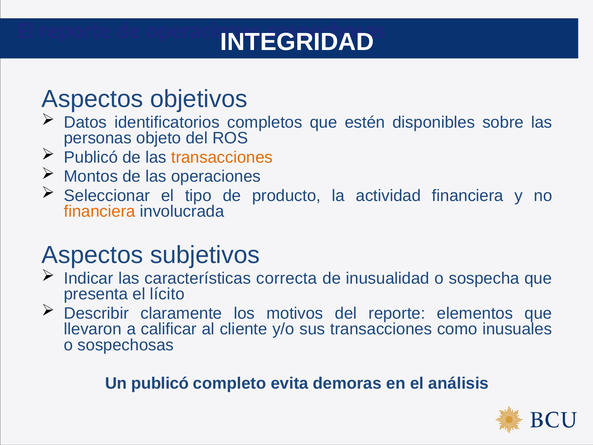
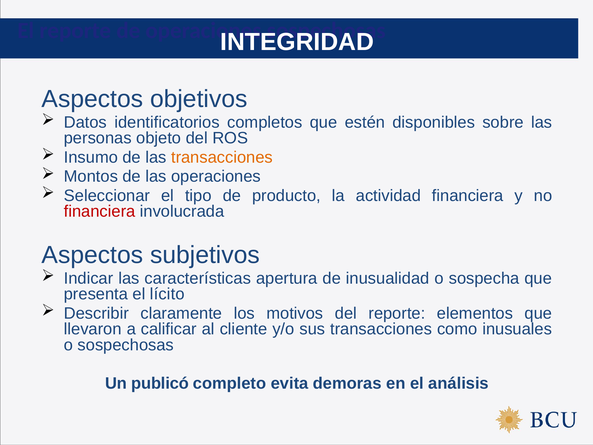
Publicó at (91, 157): Publicó -> Insumo
financiera at (100, 211) colour: orange -> red
correcta: correcta -> apertura
